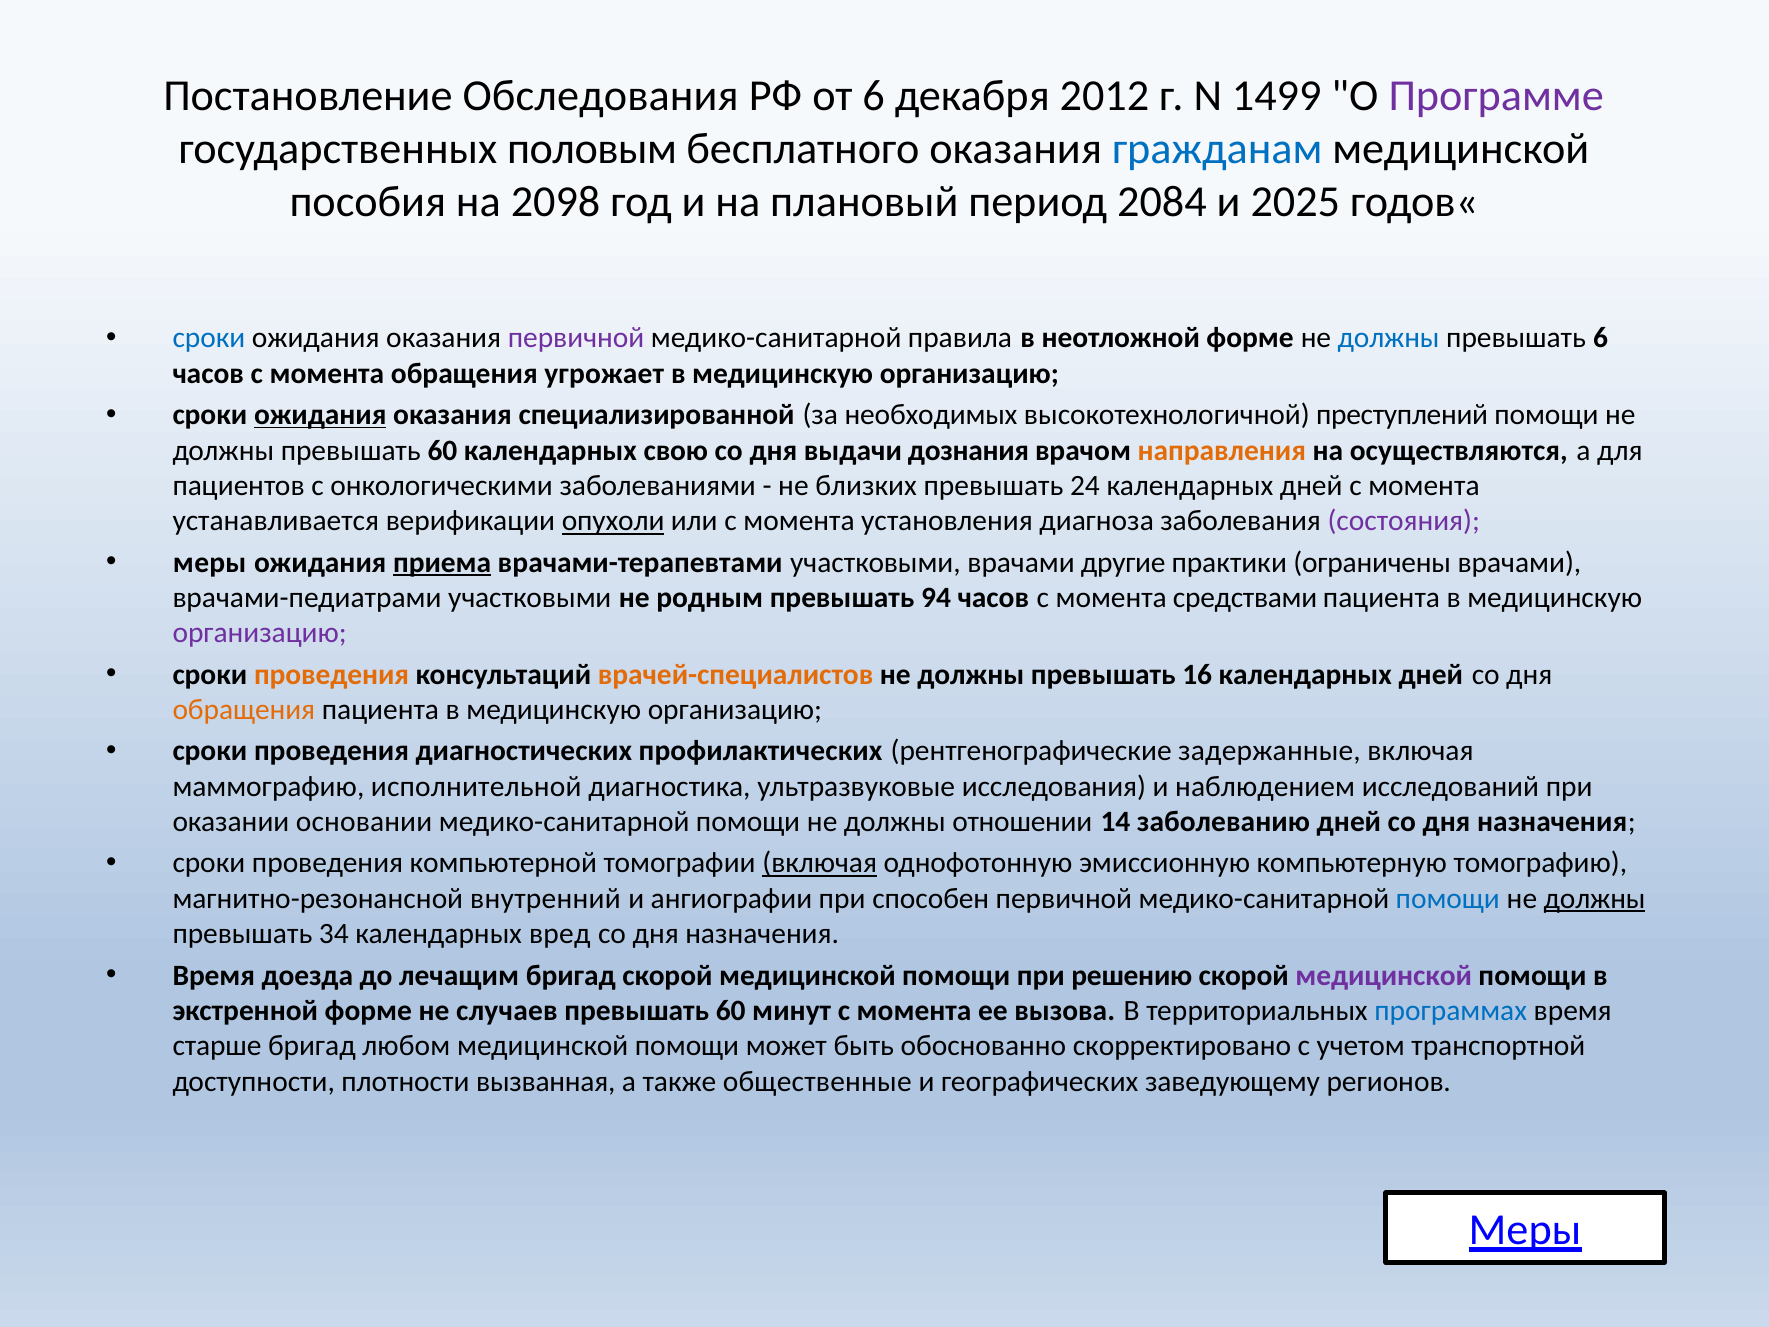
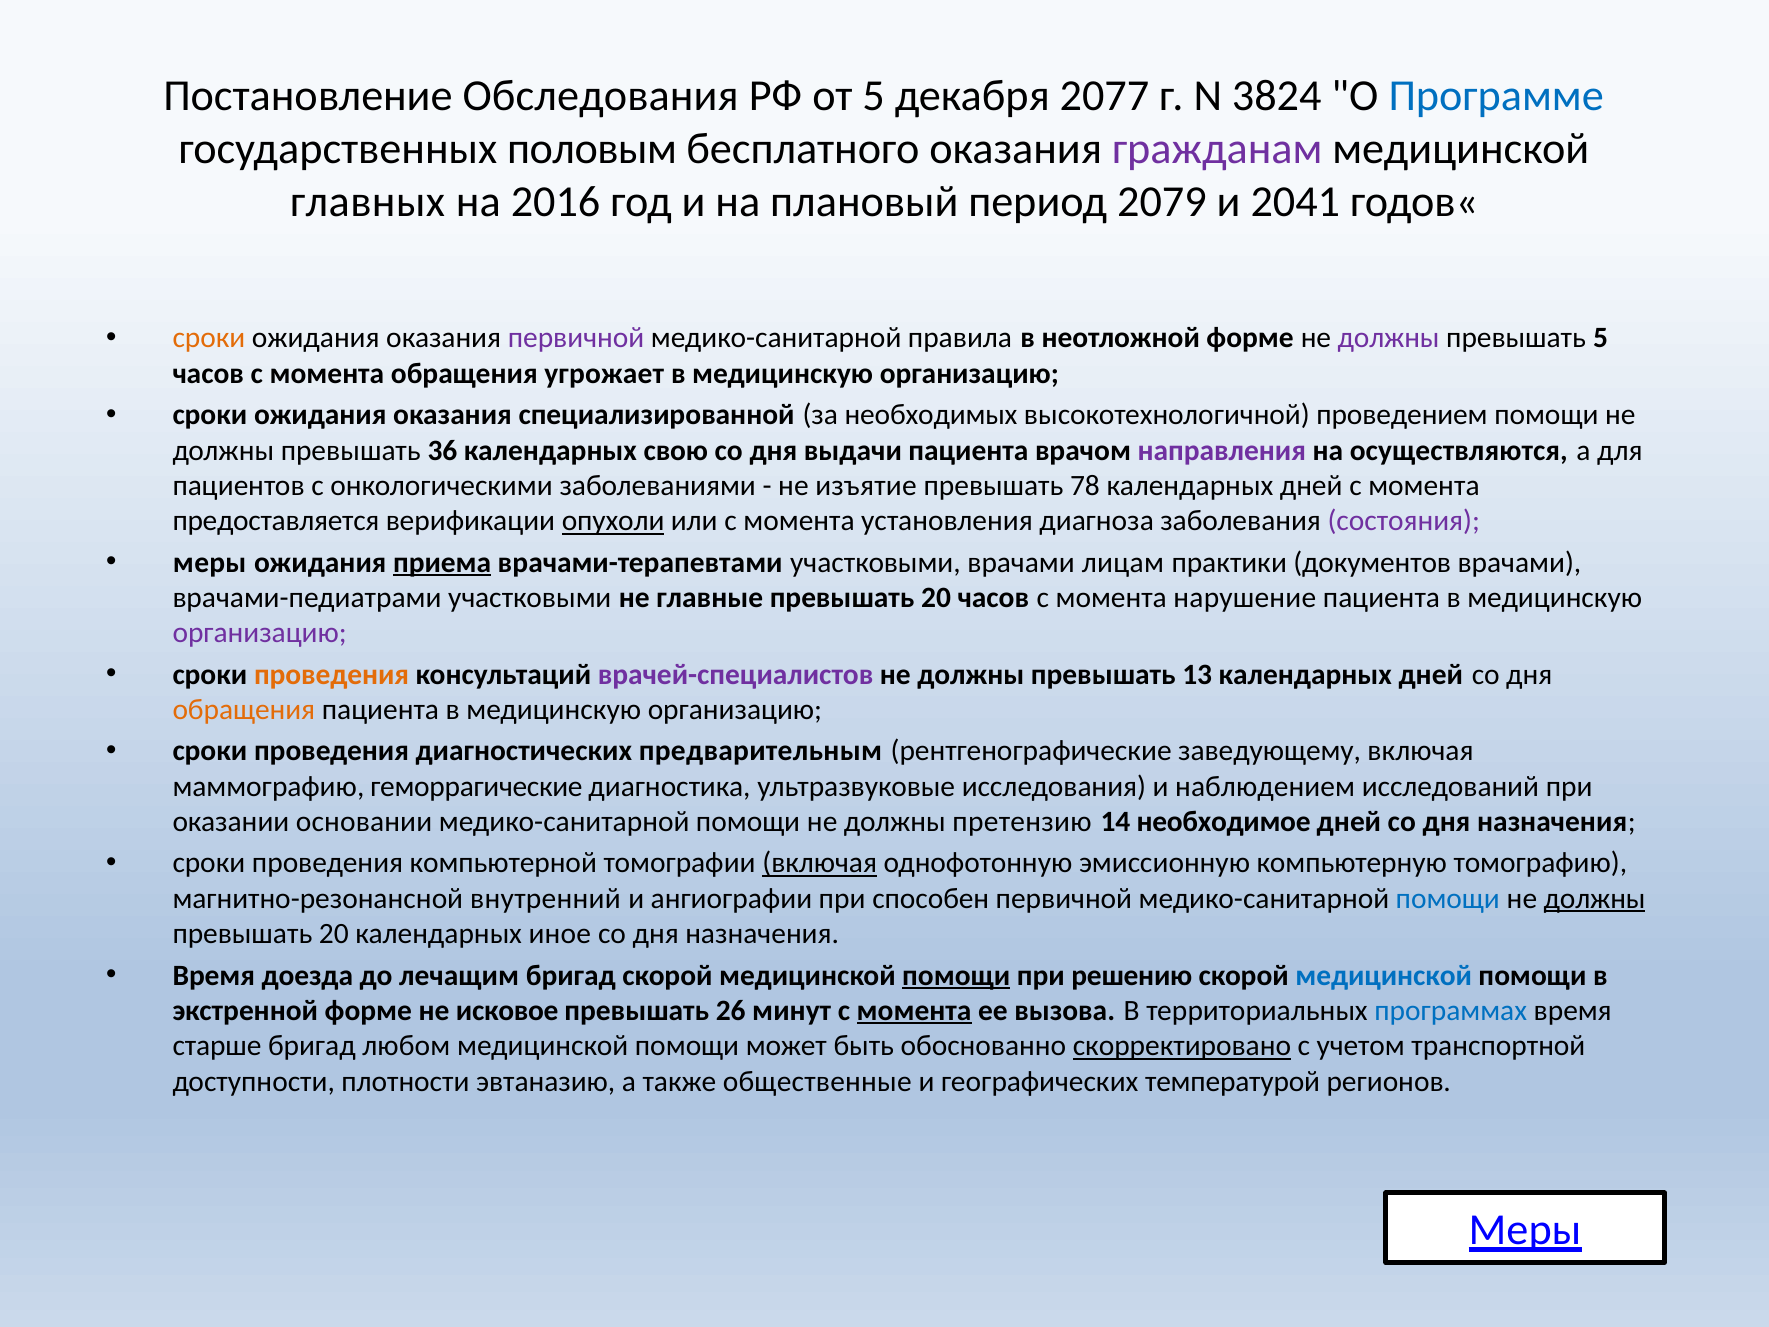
от 6: 6 -> 5
2012: 2012 -> 2077
1499: 1499 -> 3824
Программе colour: purple -> blue
гражданам colour: blue -> purple
пособия: пособия -> главных
2098: 2098 -> 2016
2084: 2084 -> 2079
2025: 2025 -> 2041
сроки at (209, 338) colour: blue -> orange
должны at (1389, 338) colour: blue -> purple
превышать 6: 6 -> 5
ожидания at (320, 415) underline: present -> none
преступлений: преступлений -> проведением
должны превышать 60: 60 -> 36
выдачи дознания: дознания -> пациента
направления colour: orange -> purple
близких: близких -> изъятие
24: 24 -> 78
устанавливается: устанавливается -> предоставляется
другие: другие -> лицам
ограничены: ограничены -> документов
родным: родным -> главные
94 at (936, 598): 94 -> 20
средствами: средствами -> нарушение
врачей-специалистов colour: orange -> purple
16: 16 -> 13
профилактических: профилактических -> предварительным
задержанные: задержанные -> заведующему
исполнительной: исполнительной -> геморрагические
отношении: отношении -> претензию
заболеванию: заболеванию -> необходимое
34 at (334, 934): 34 -> 20
вред: вред -> иное
помощи at (956, 975) underline: none -> present
медицинской at (1384, 975) colour: purple -> blue
случаев: случаев -> исковое
60 at (731, 1011): 60 -> 26
момента at (914, 1011) underline: none -> present
скорректировано underline: none -> present
вызванная: вызванная -> эвтаназию
заведующему: заведующему -> температурой
